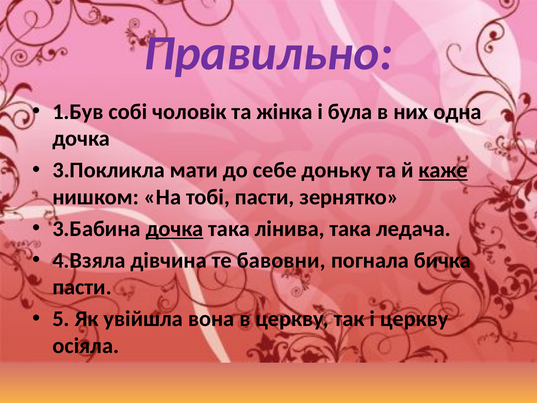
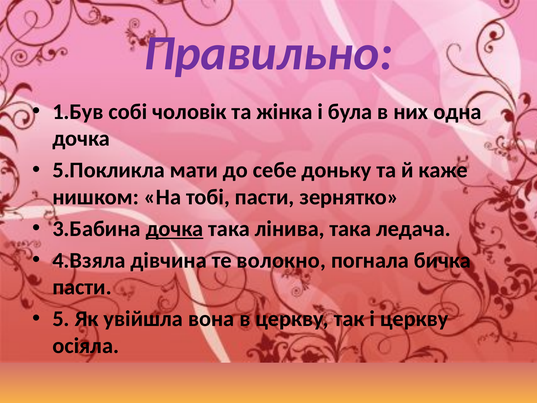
3.Покликла: 3.Покликла -> 5.Покликла
каже underline: present -> none
бавовни: бавовни -> волокно
